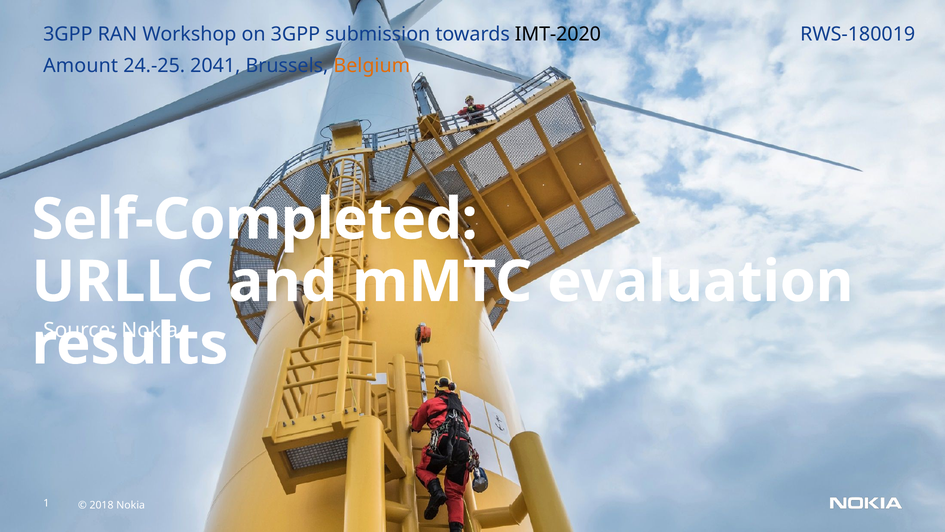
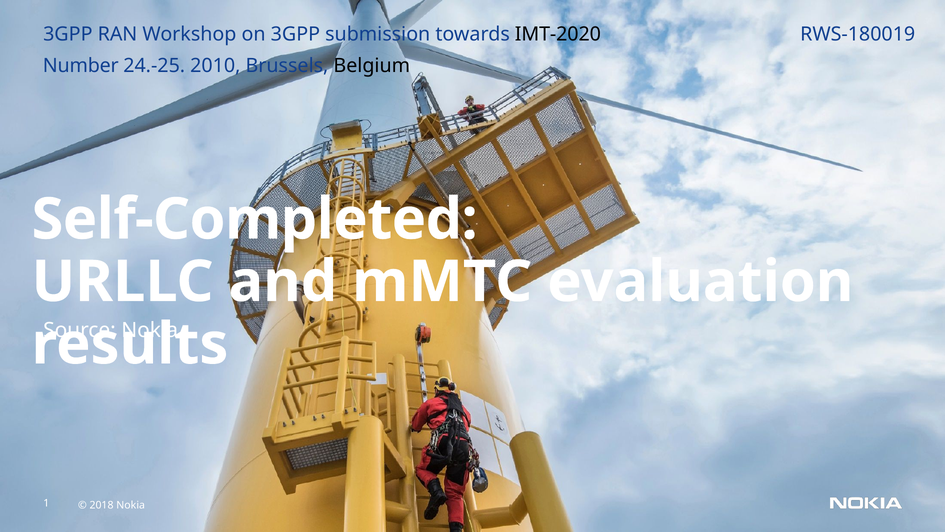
Amount: Amount -> Number
2041: 2041 -> 2010
Belgium colour: orange -> black
